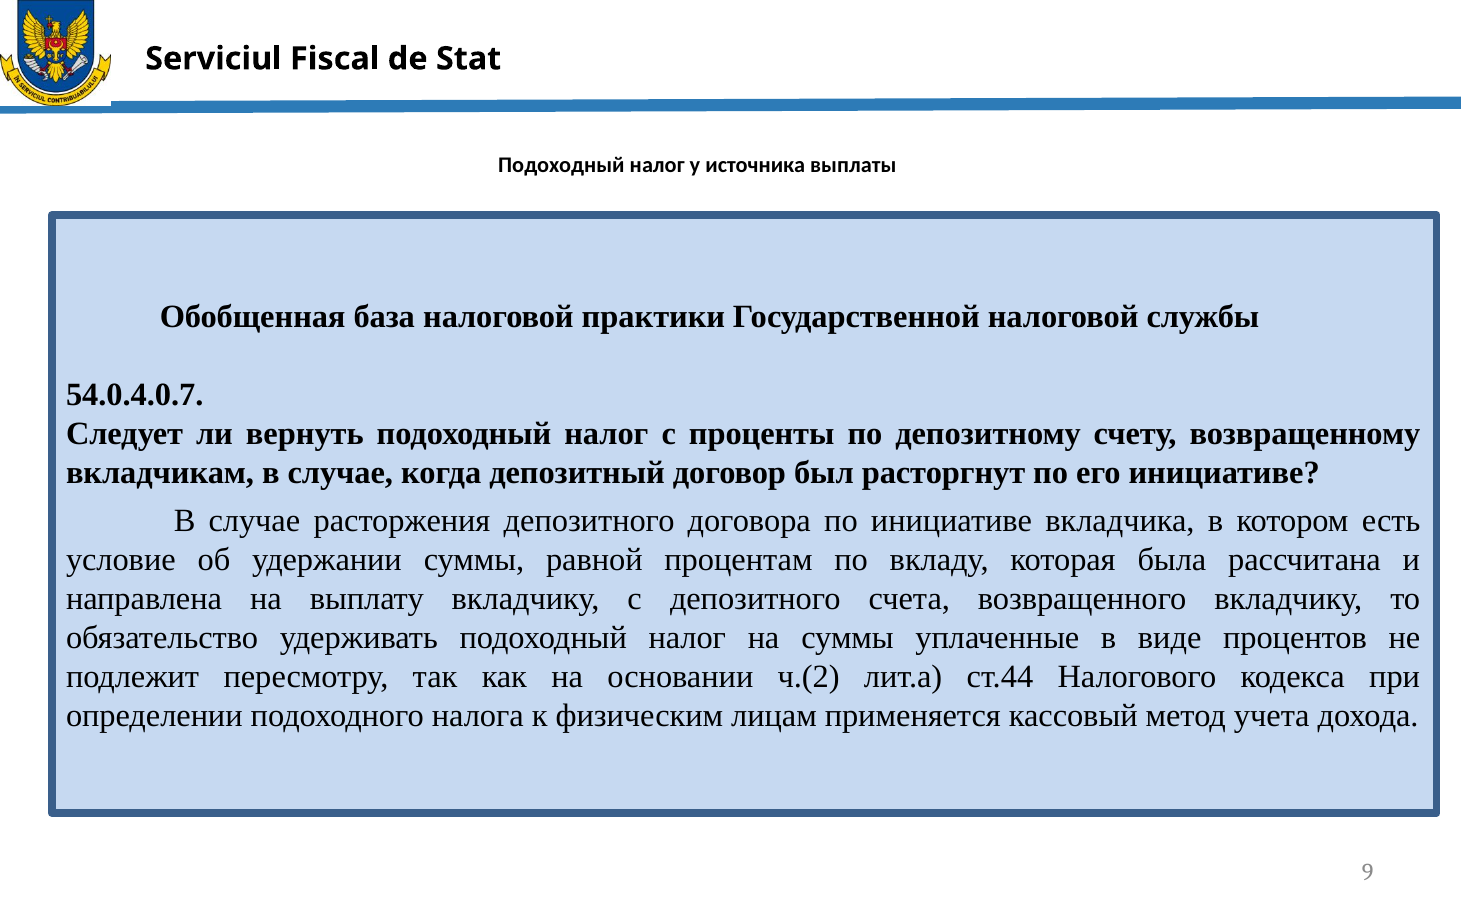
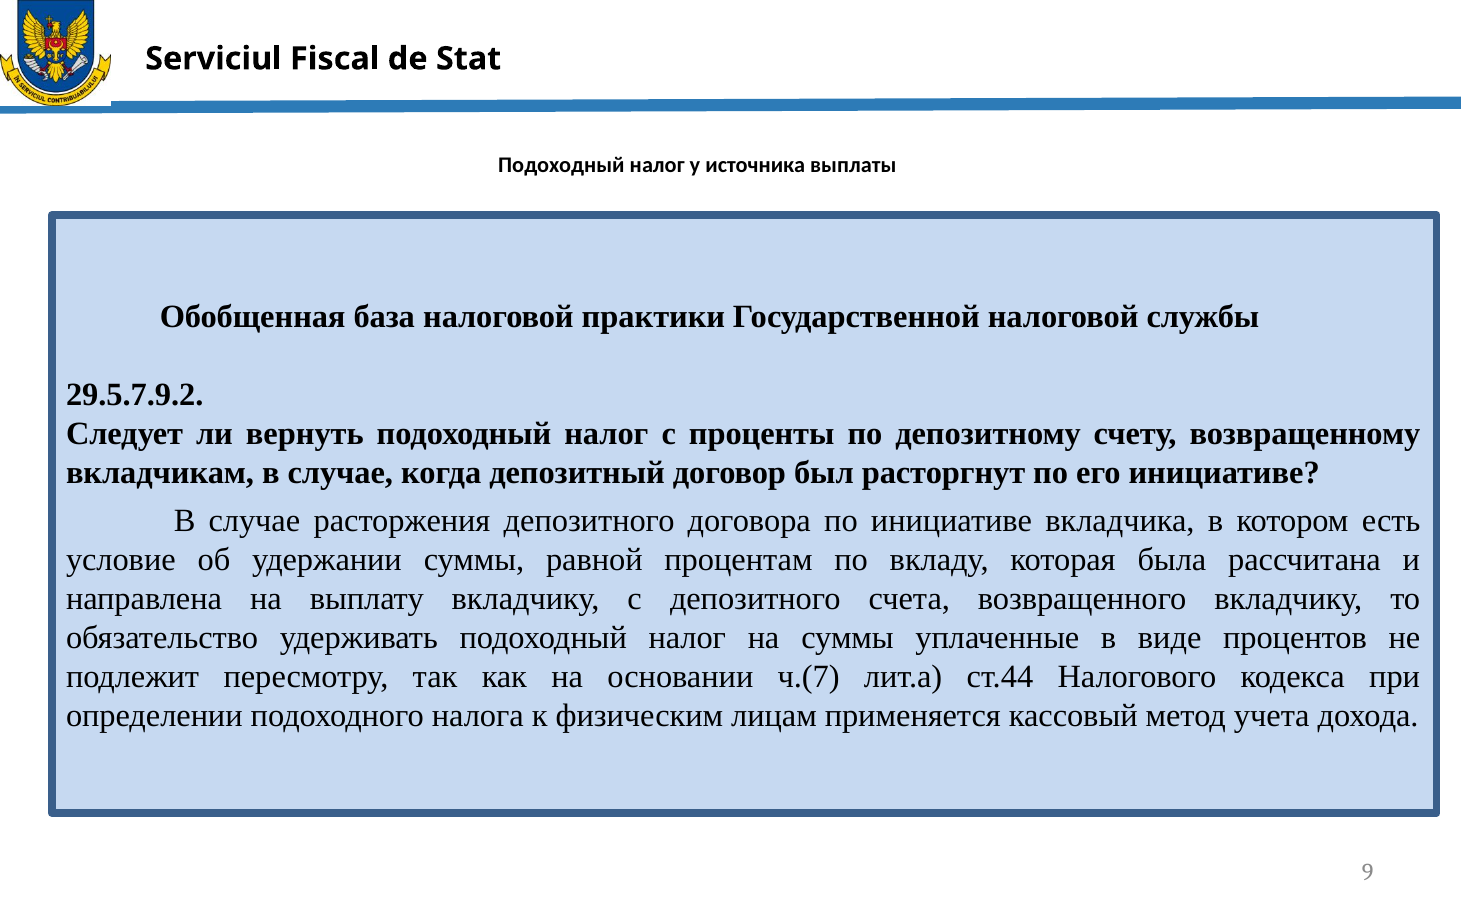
54.0.4.0.7: 54.0.4.0.7 -> 29.5.7.9.2
ч.(2: ч.(2 -> ч.(7
